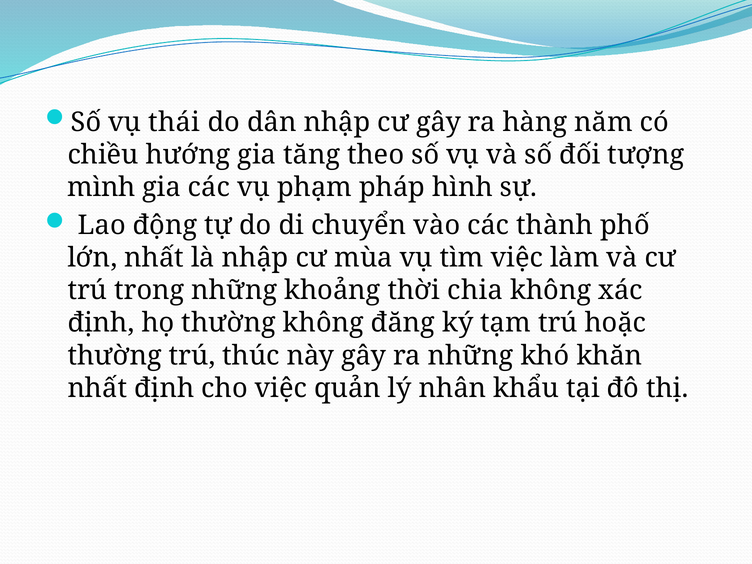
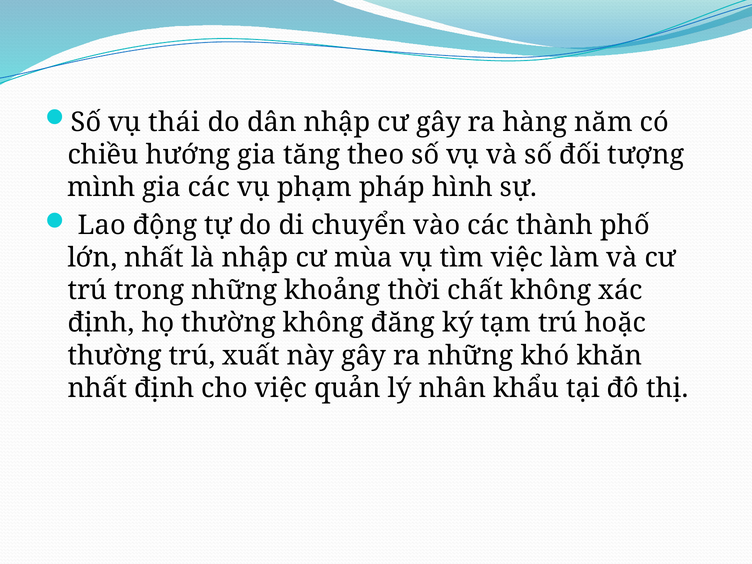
chia: chia -> chất
thúc: thúc -> xuất
